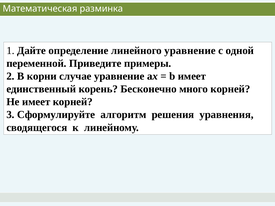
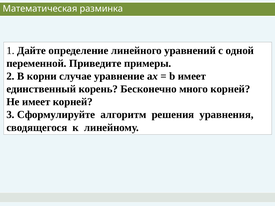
линейного уравнение: уравнение -> уравнений
